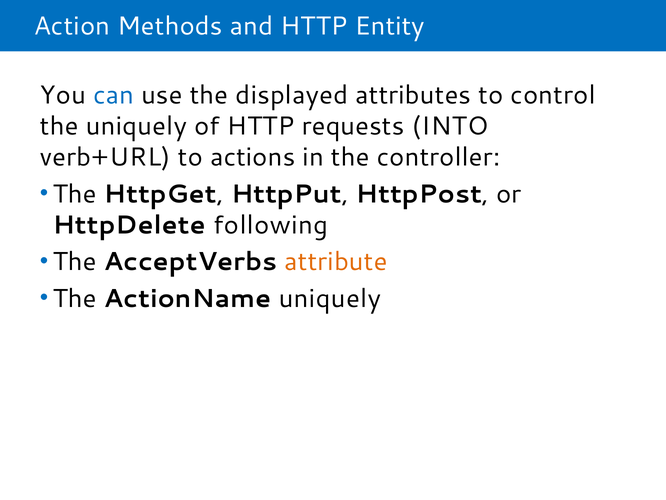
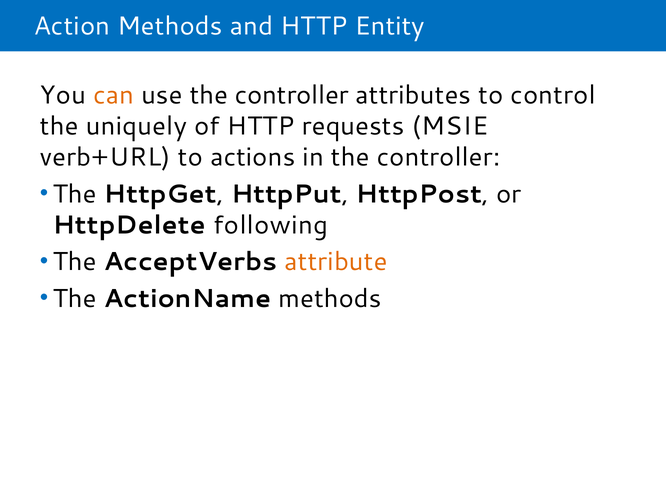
can colour: blue -> orange
use the displayed: displayed -> controller
INTO: INTO -> MSIE
ActionName uniquely: uniquely -> methods
